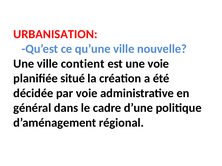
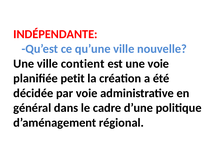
URBANISATION: URBANISATION -> INDÉPENDANTE
situé: situé -> petit
